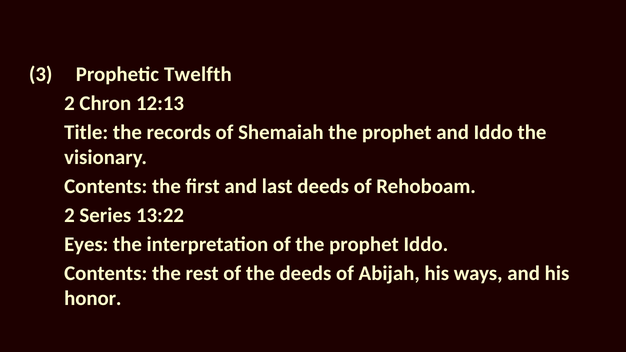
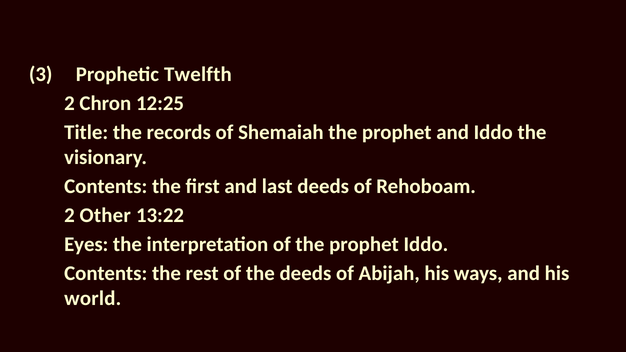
12:13: 12:13 -> 12:25
Series: Series -> Other
honor: honor -> world
